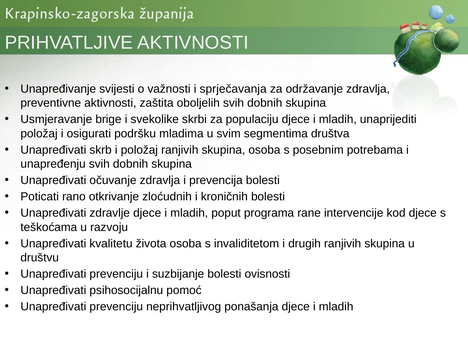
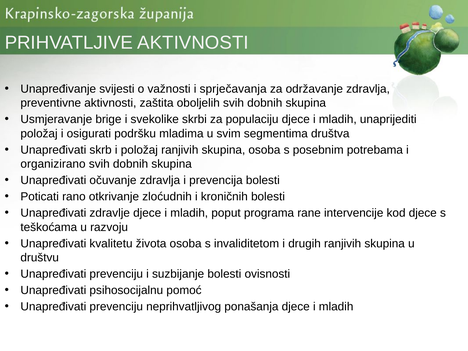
unapređenju: unapređenju -> organizirano
